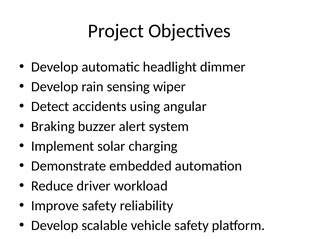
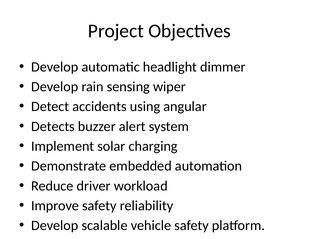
Braking: Braking -> Detects
